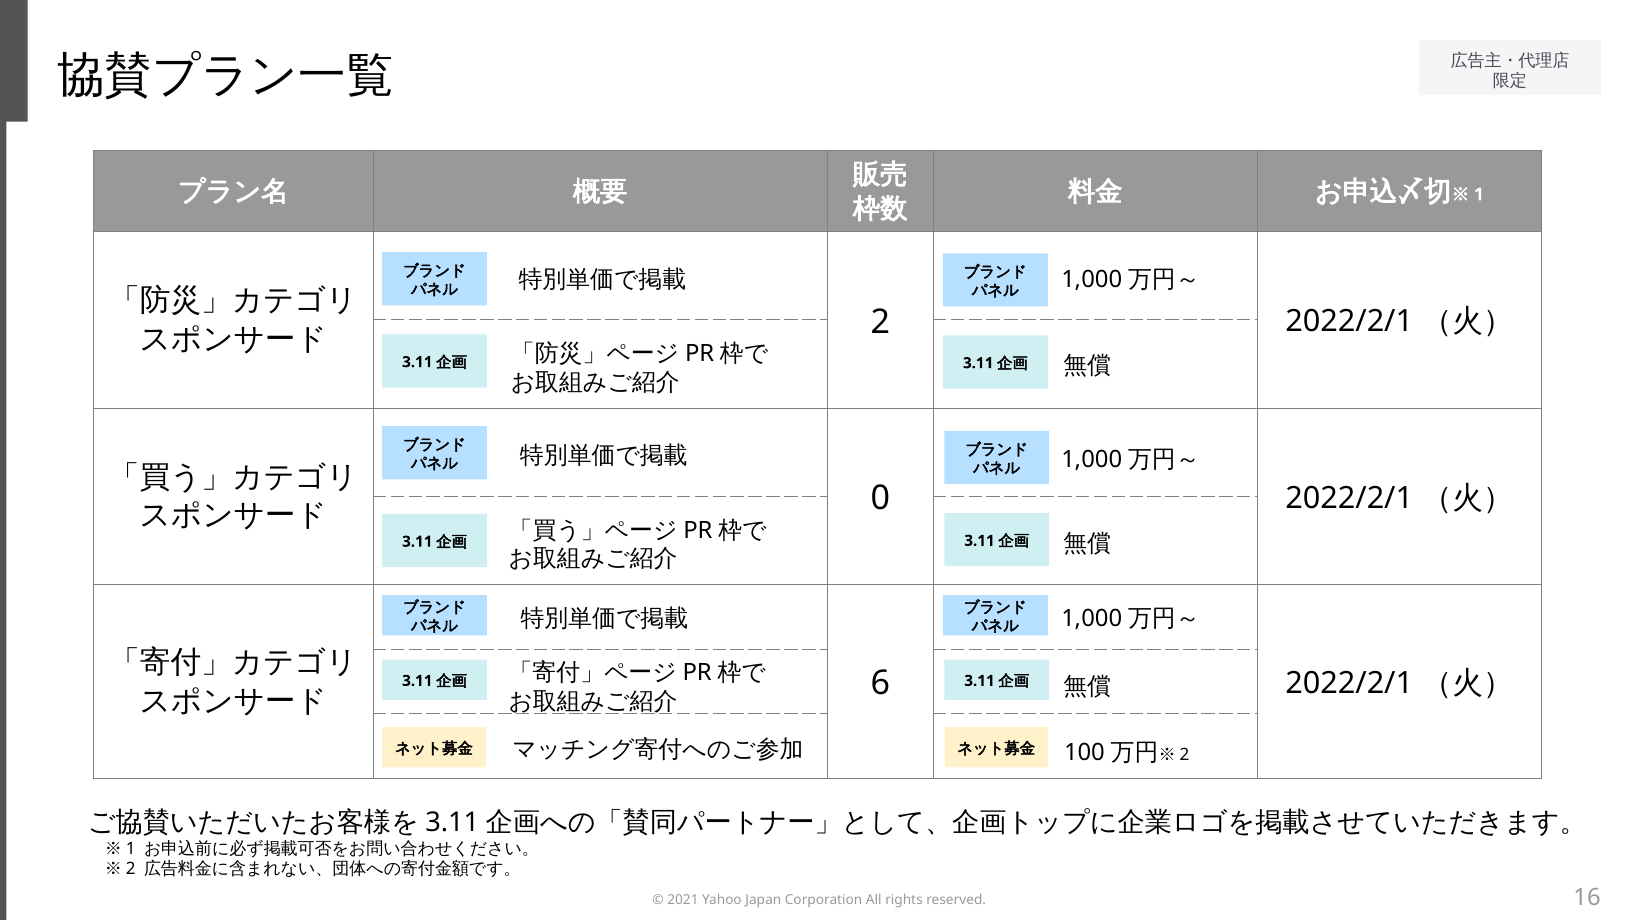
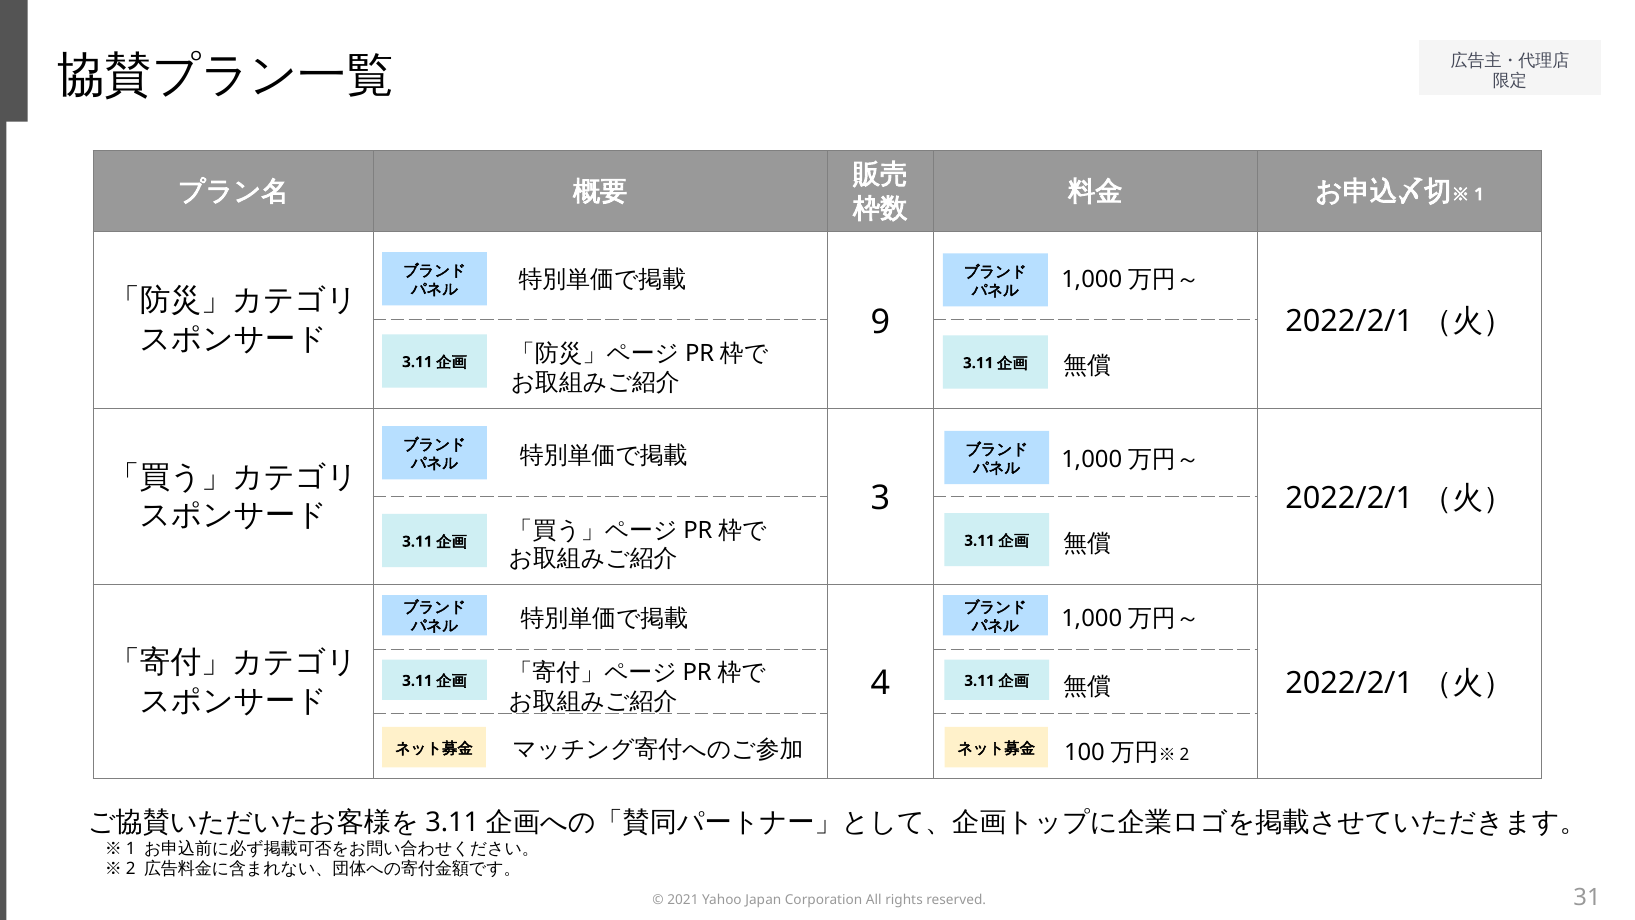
2: 2 -> 9
0: 0 -> 3
6: 6 -> 4
16: 16 -> 31
